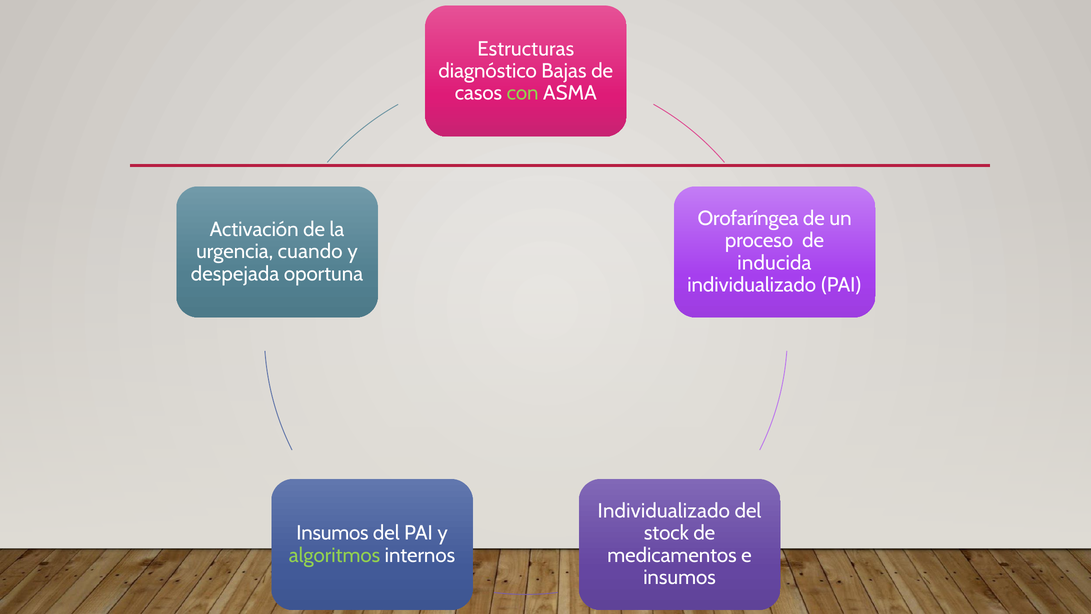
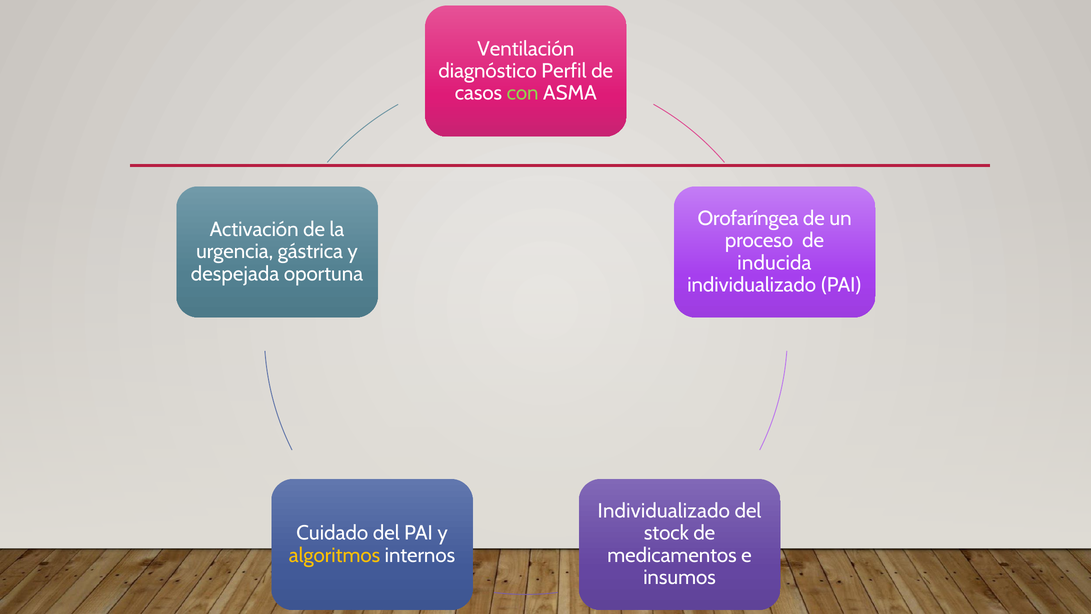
Estructuras: Estructuras -> Ventilación
Bajas: Bajas -> Perfil
cuando: cuando -> gástrica
Insumos at (332, 533): Insumos -> Cuidado
algoritmos colour: light green -> yellow
